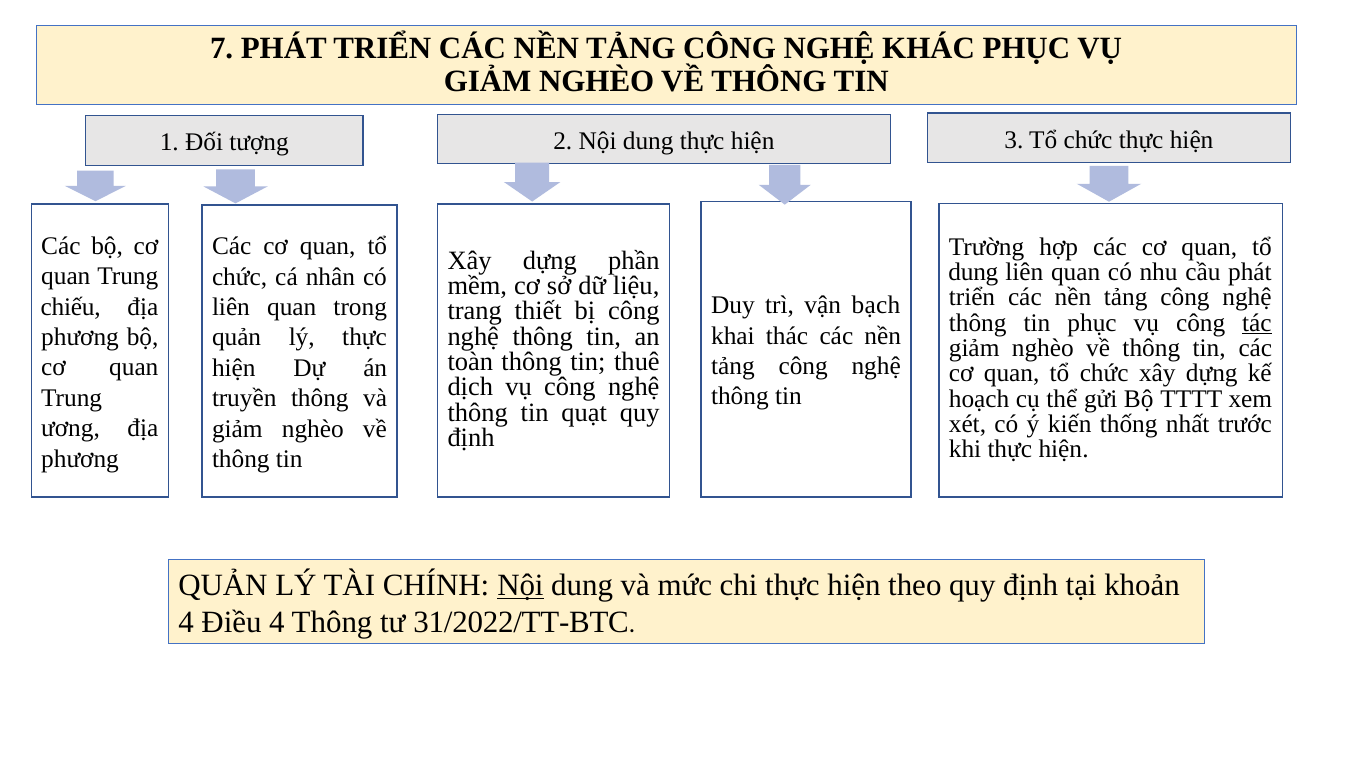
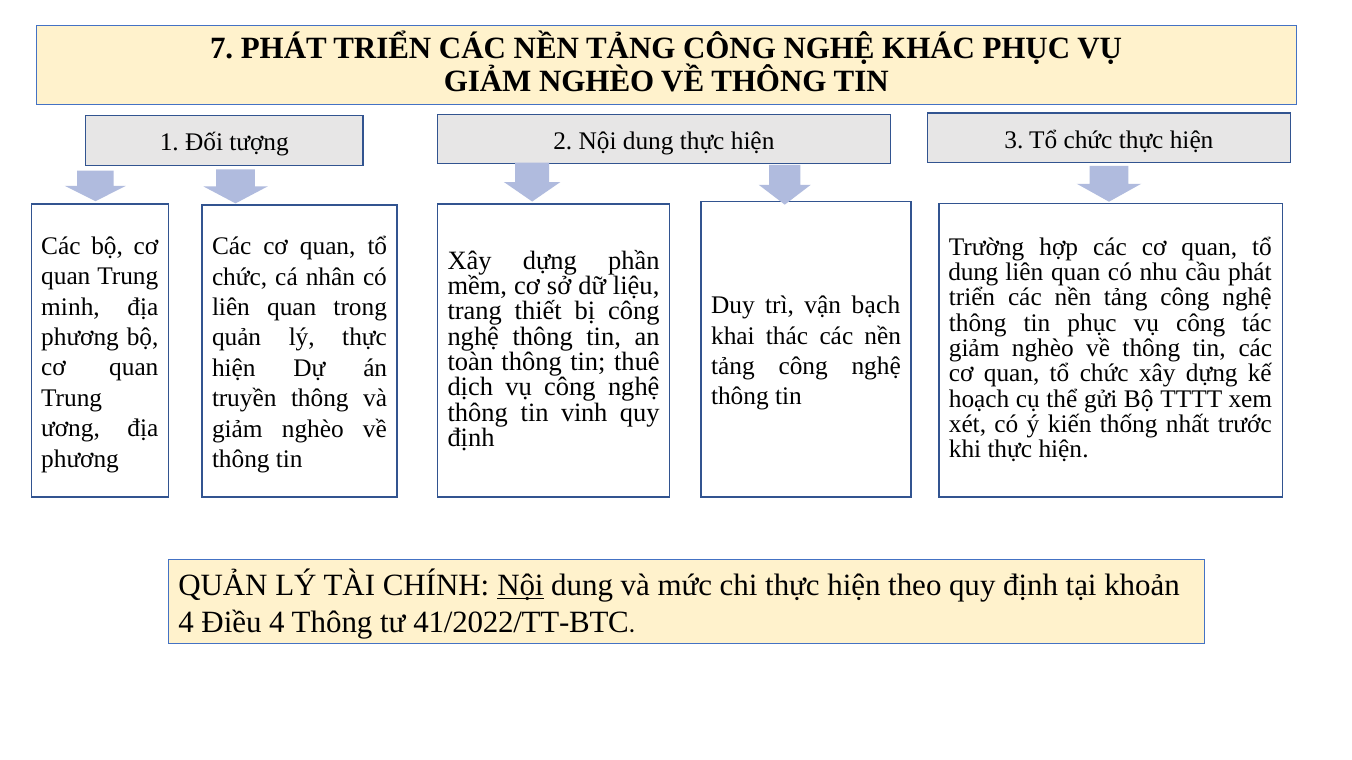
chiếu: chiếu -> minh
tác underline: present -> none
quạt: quạt -> vinh
31/2022/TT-BTC: 31/2022/TT-BTC -> 41/2022/TT-BTC
